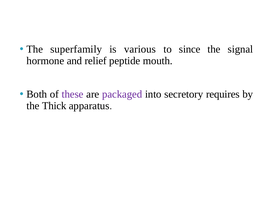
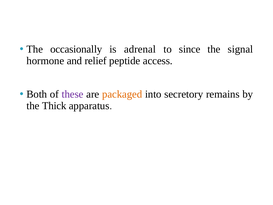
superfamily: superfamily -> occasionally
various: various -> adrenal
mouth: mouth -> access
packaged colour: purple -> orange
requires: requires -> remains
